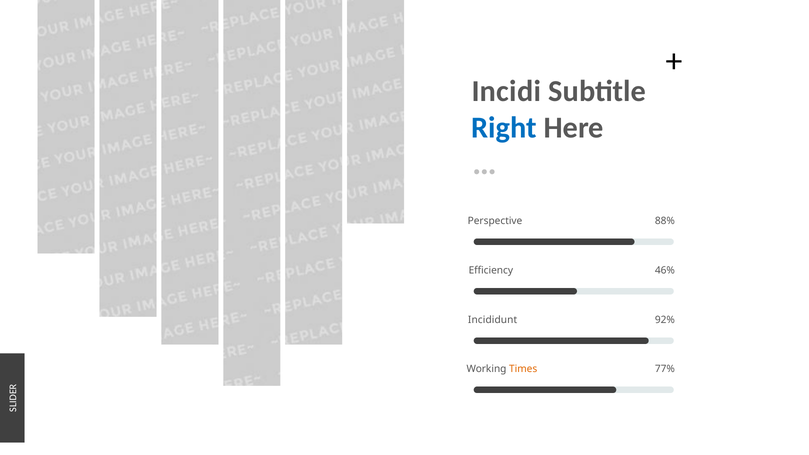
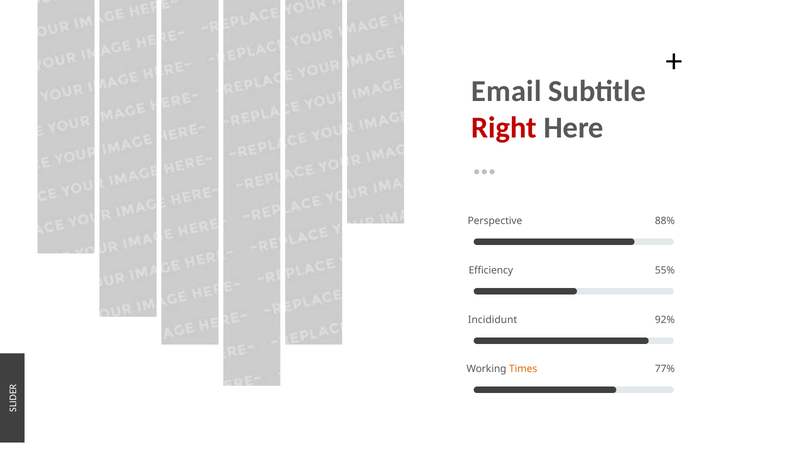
Incidi: Incidi -> Email
Right colour: blue -> red
46%: 46% -> 55%
